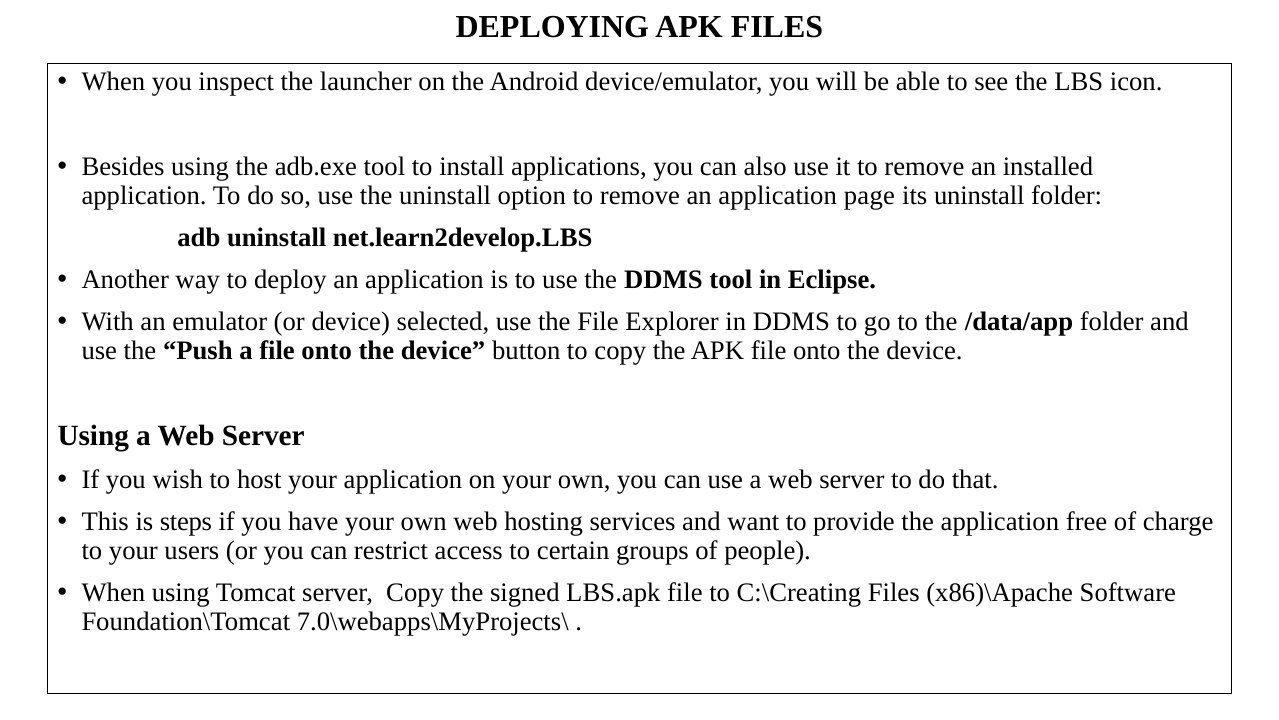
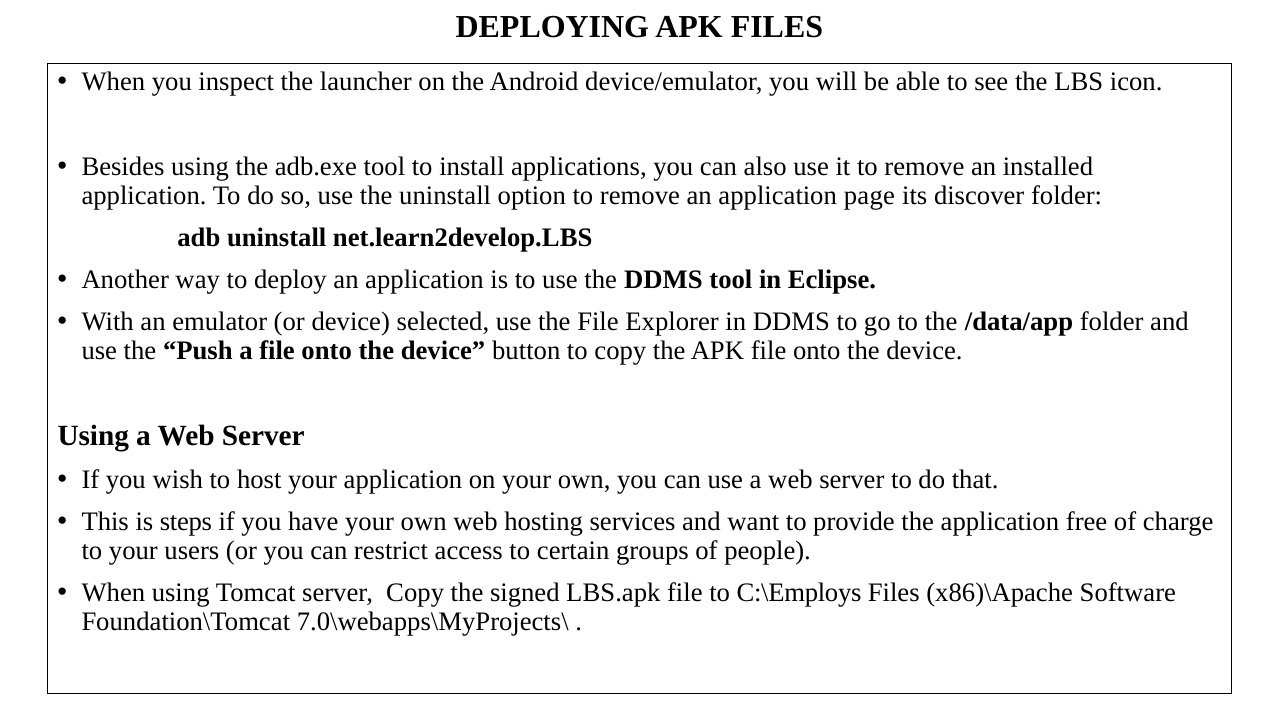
its uninstall: uninstall -> discover
C:\Creating: C:\Creating -> C:\Employs
